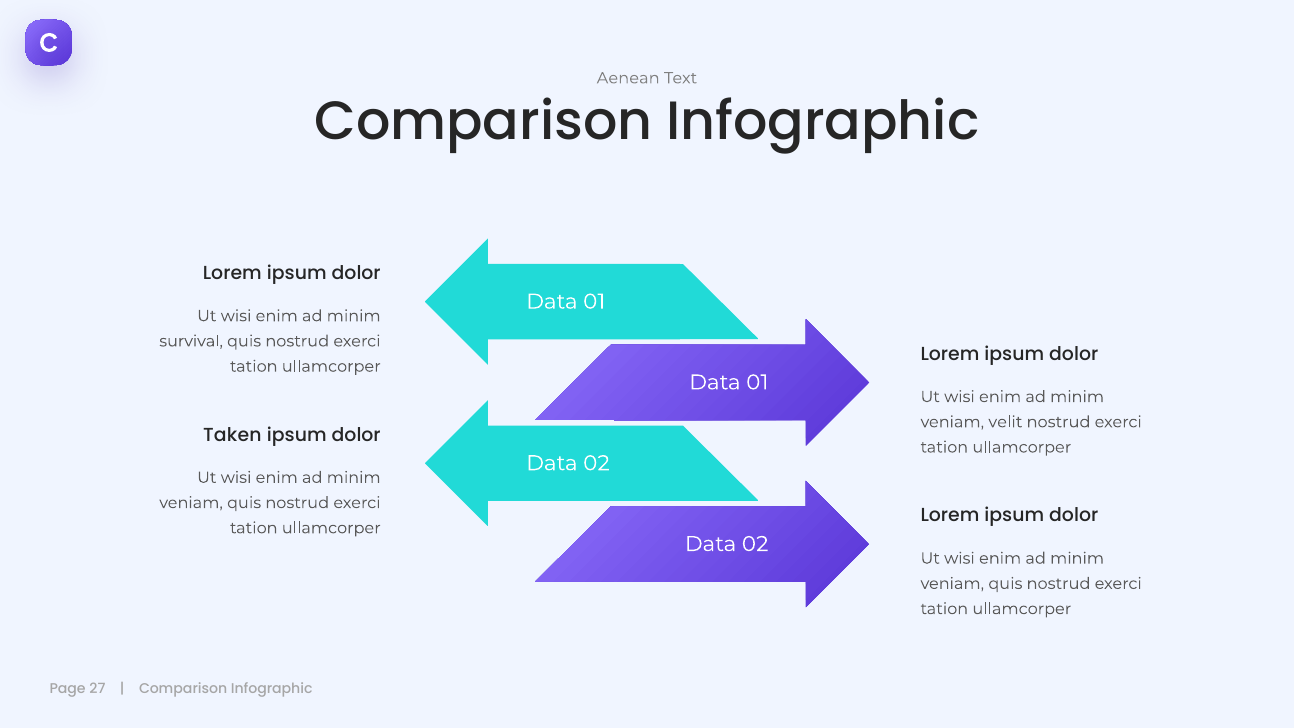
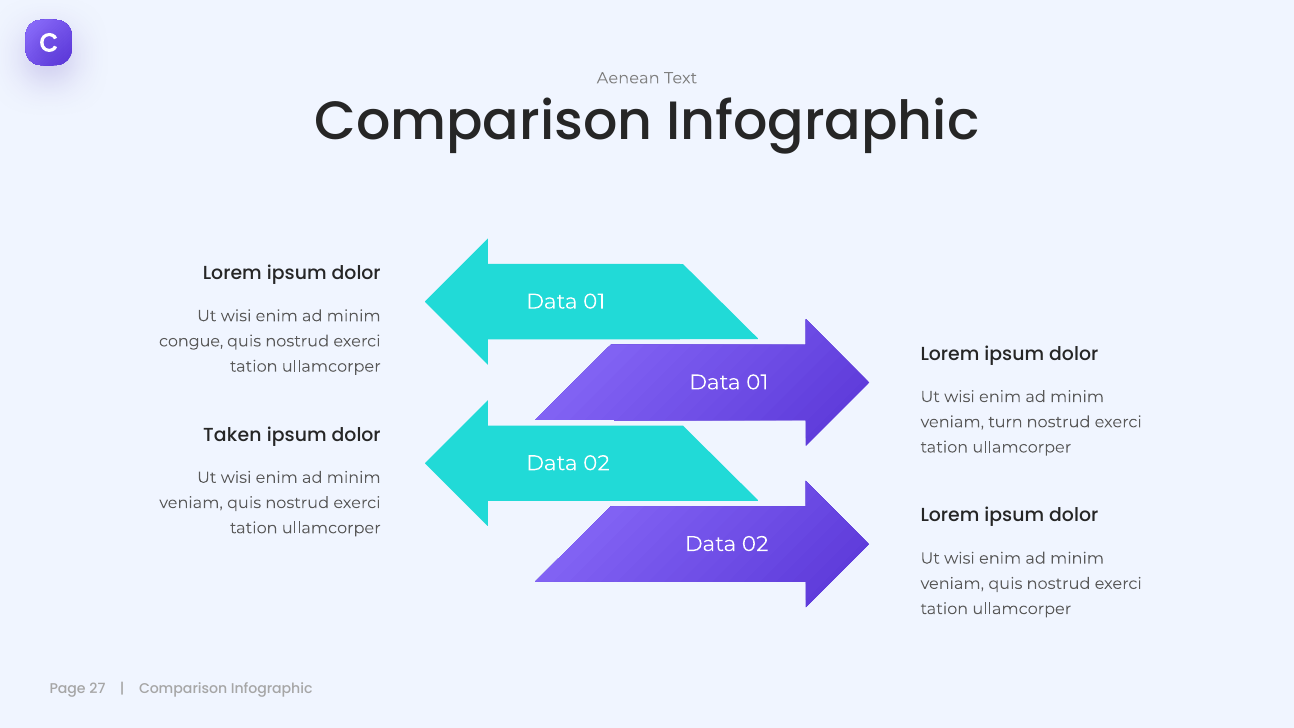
survival: survival -> congue
velit: velit -> turn
